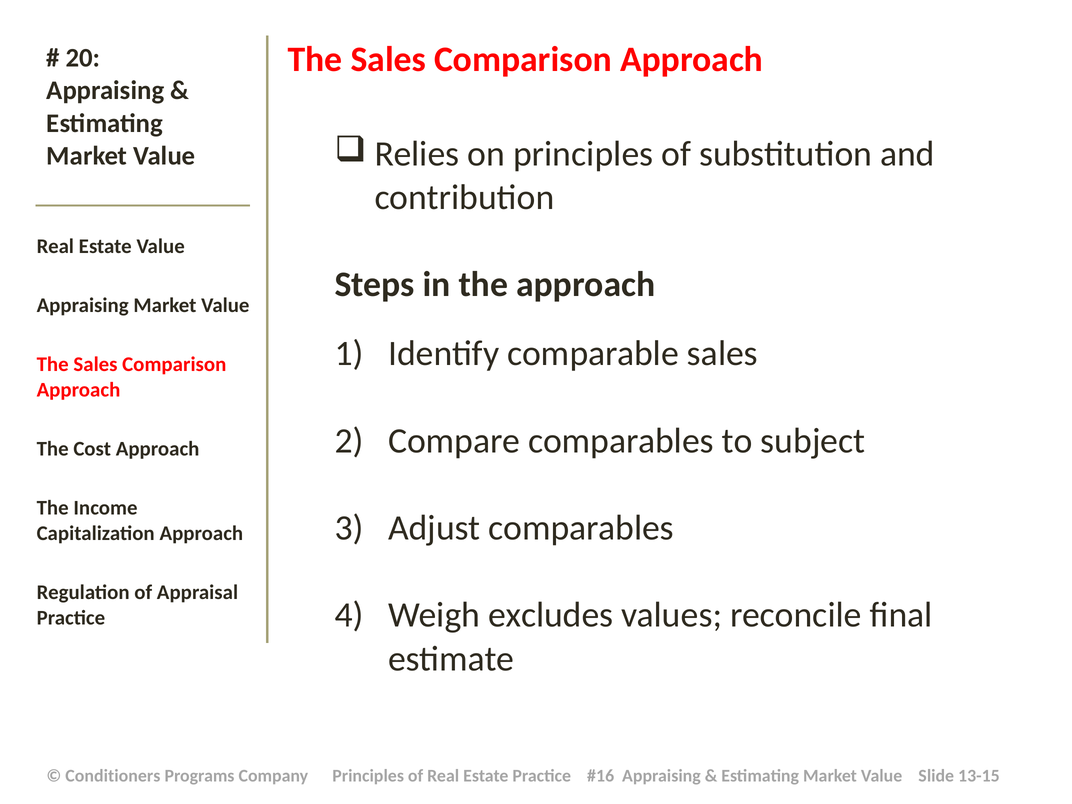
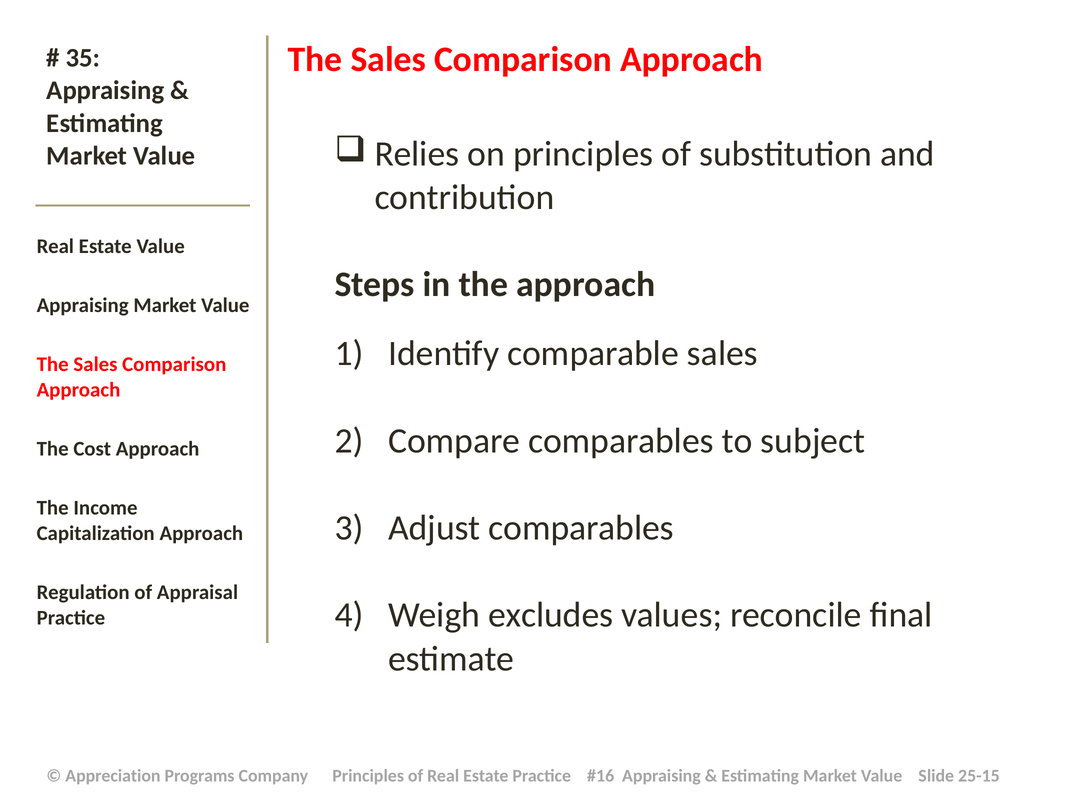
20: 20 -> 35
Conditioners: Conditioners -> Appreciation
13-15: 13-15 -> 25-15
